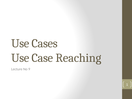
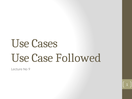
Reaching: Reaching -> Followed
